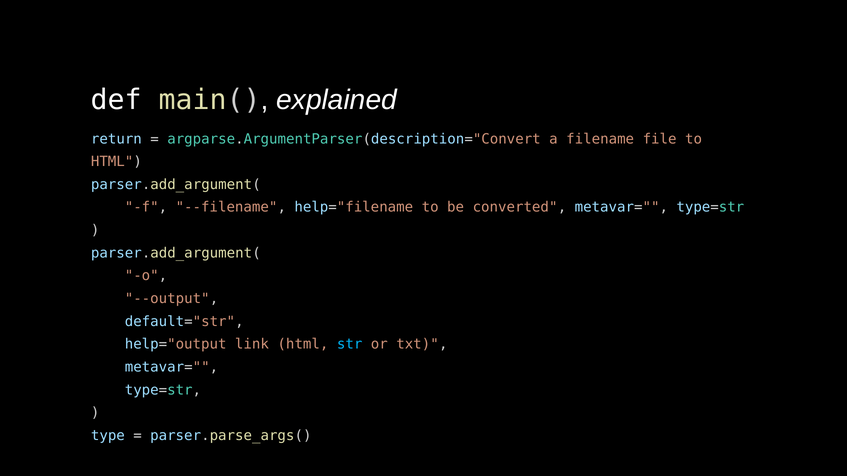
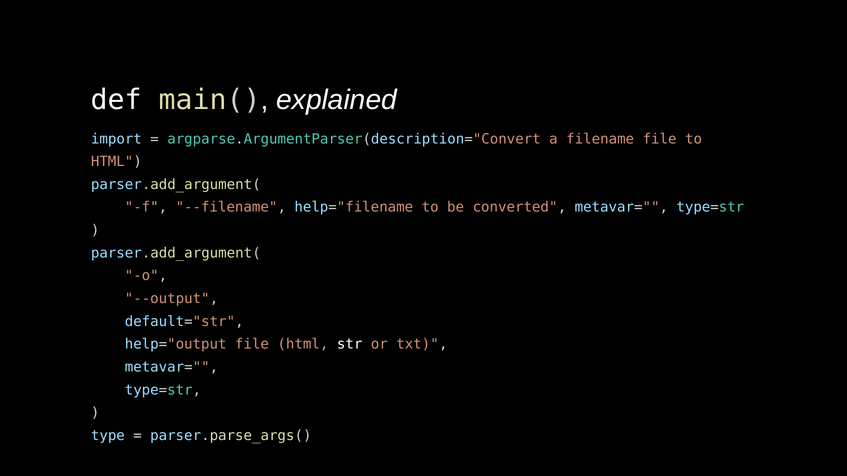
return: return -> import
help="output link: link -> file
str colour: light blue -> white
